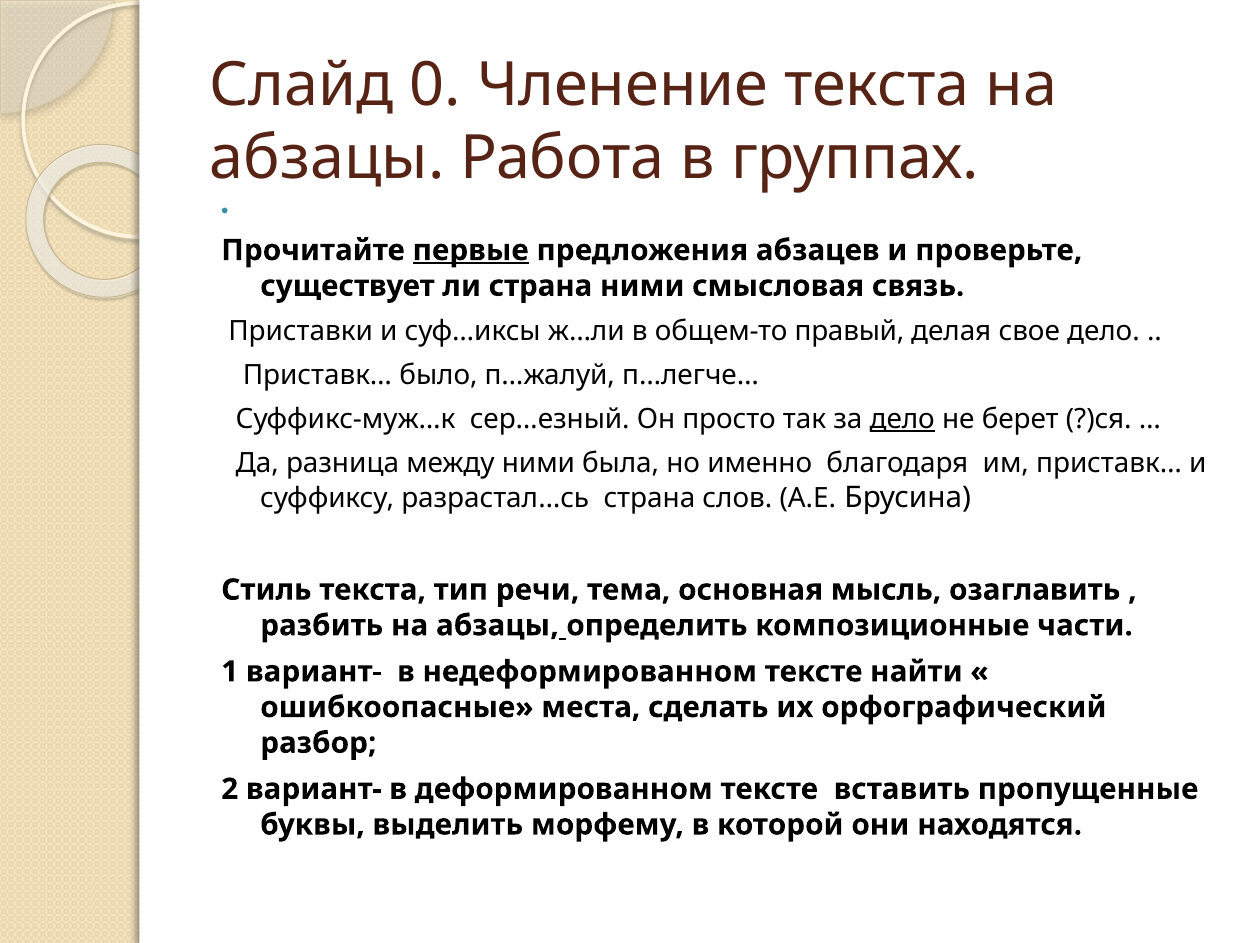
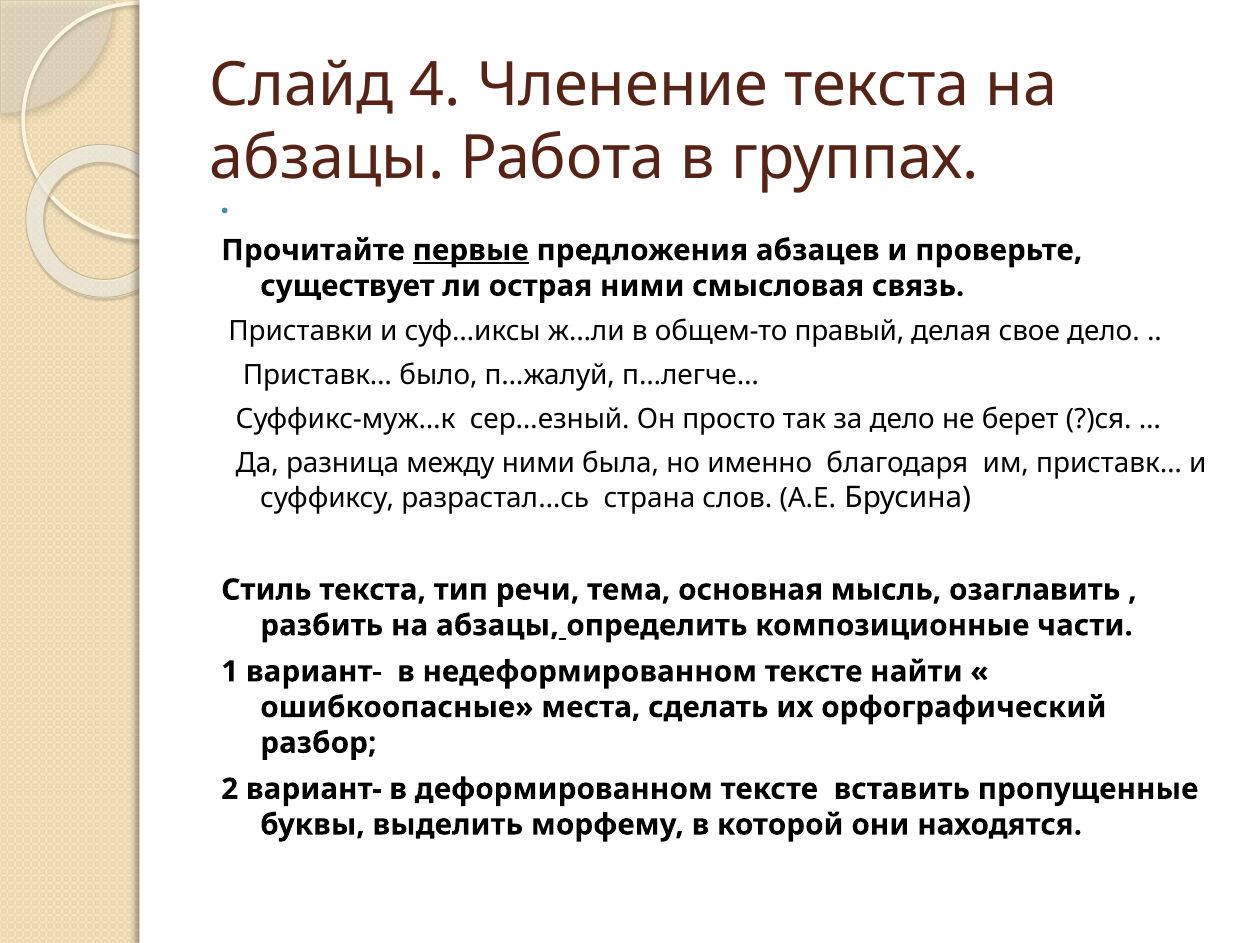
0: 0 -> 4
ли страна: страна -> острая
дело at (902, 419) underline: present -> none
